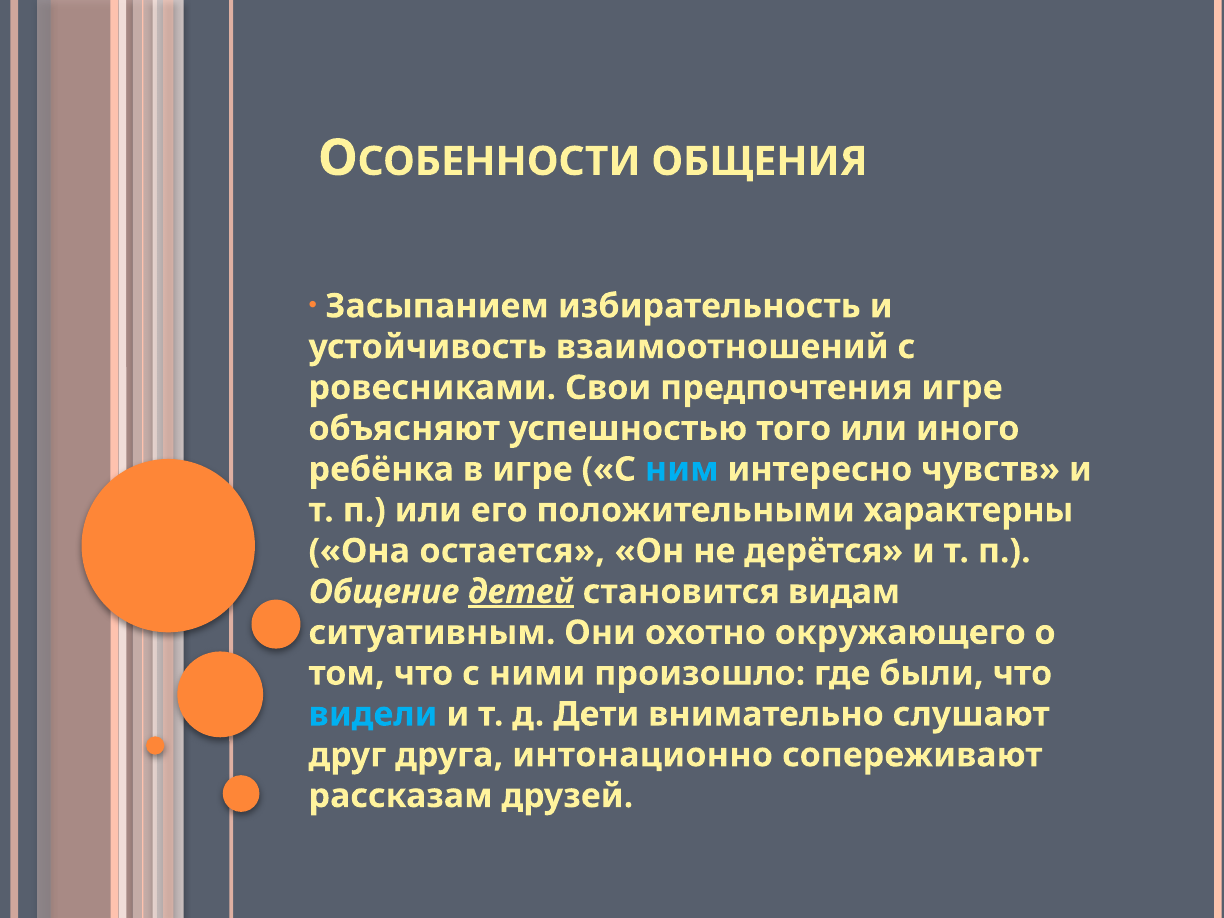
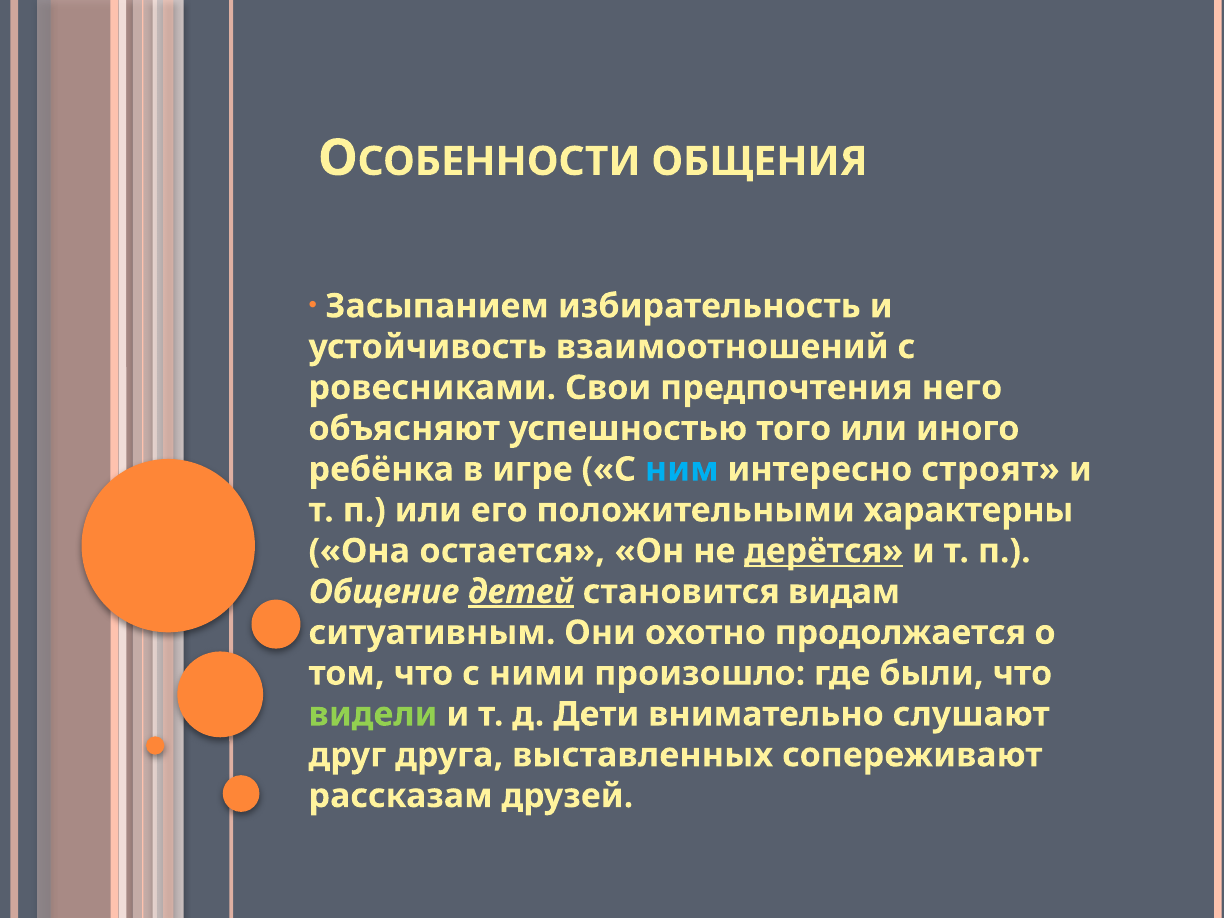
предпочтения игре: игре -> него
чувств: чувств -> строят
дерётся underline: none -> present
окружающего: окружающего -> продолжается
видели colour: light blue -> light green
интонационно: интонационно -> выставленных
